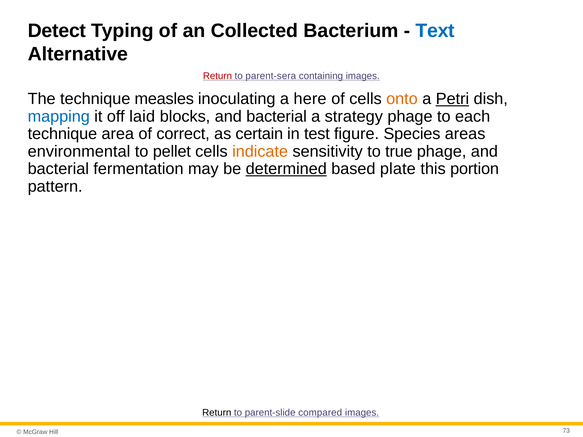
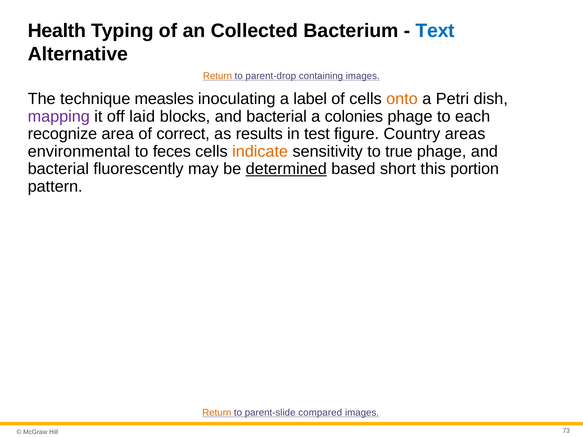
Detect: Detect -> Health
Return at (217, 76) colour: red -> orange
parent-sera: parent-sera -> parent-drop
here: here -> label
Petri underline: present -> none
mapping colour: blue -> purple
strategy: strategy -> colonies
technique at (62, 134): technique -> recognize
certain: certain -> results
Species: Species -> Country
pellet: pellet -> feces
fermentation: fermentation -> fluorescently
plate: plate -> short
Return at (217, 413) colour: black -> orange
